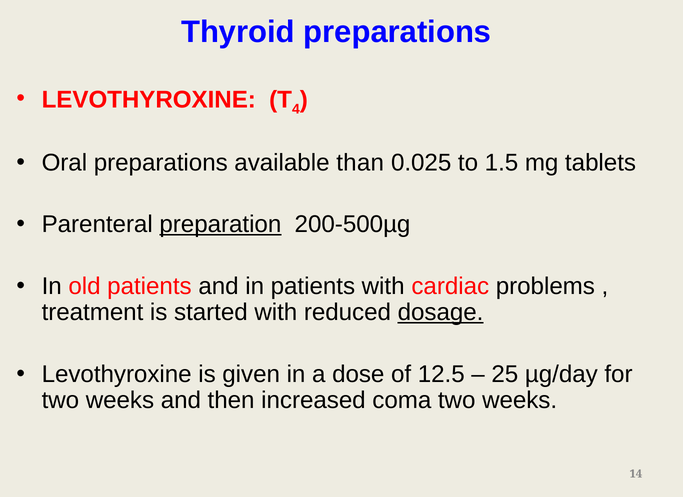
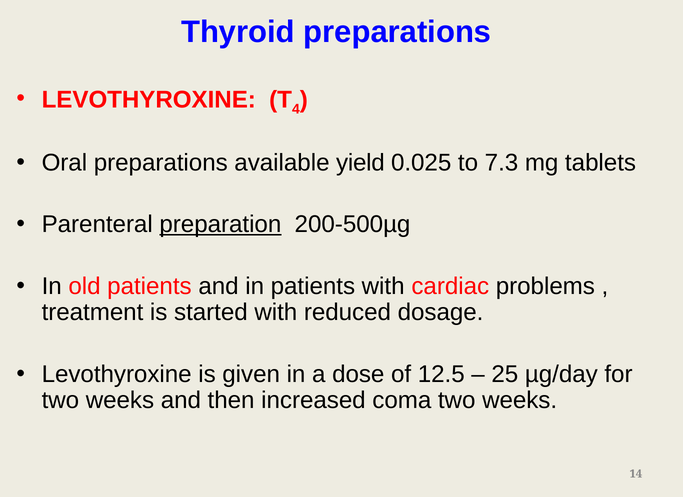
than: than -> yield
1.5: 1.5 -> 7.3
dosage underline: present -> none
